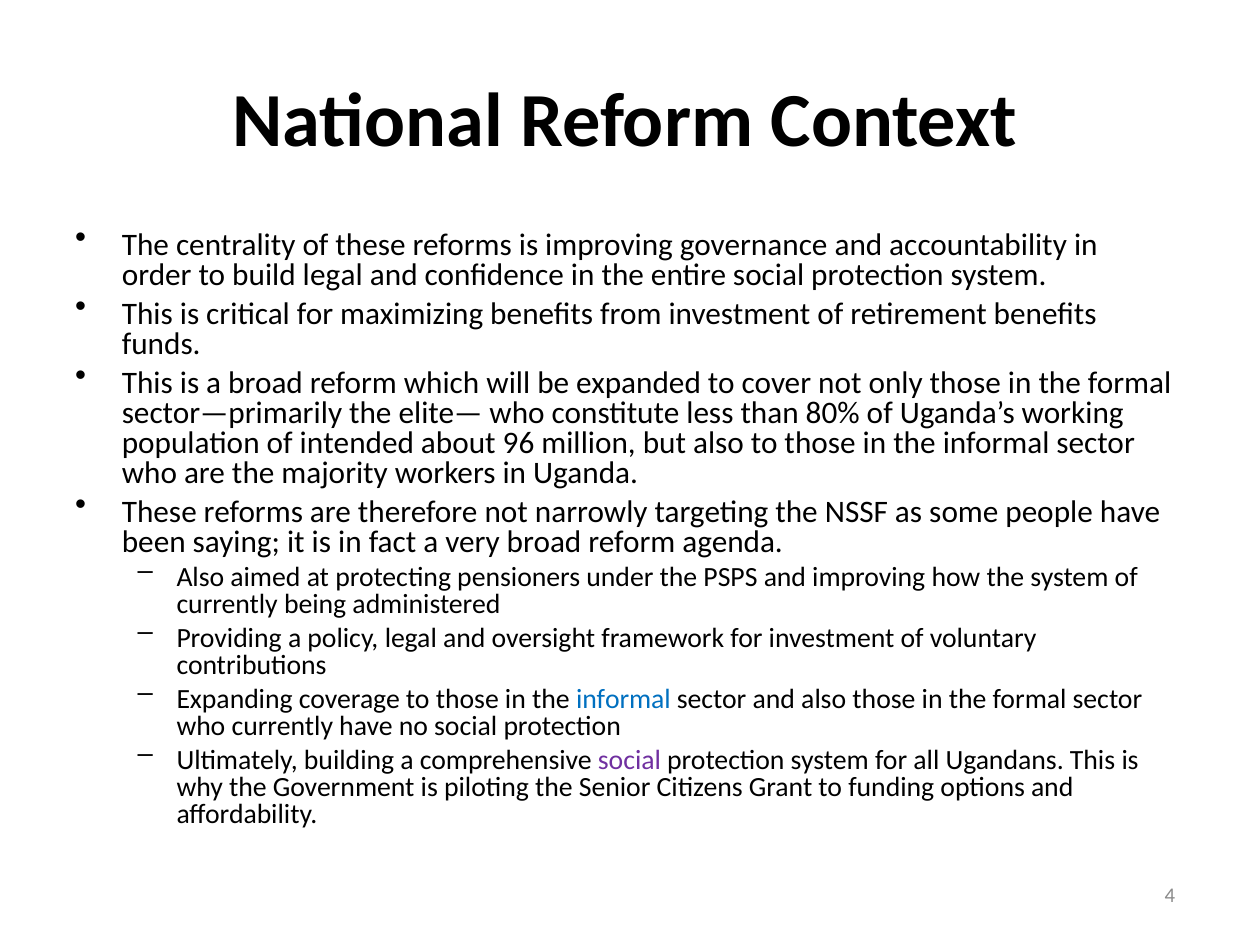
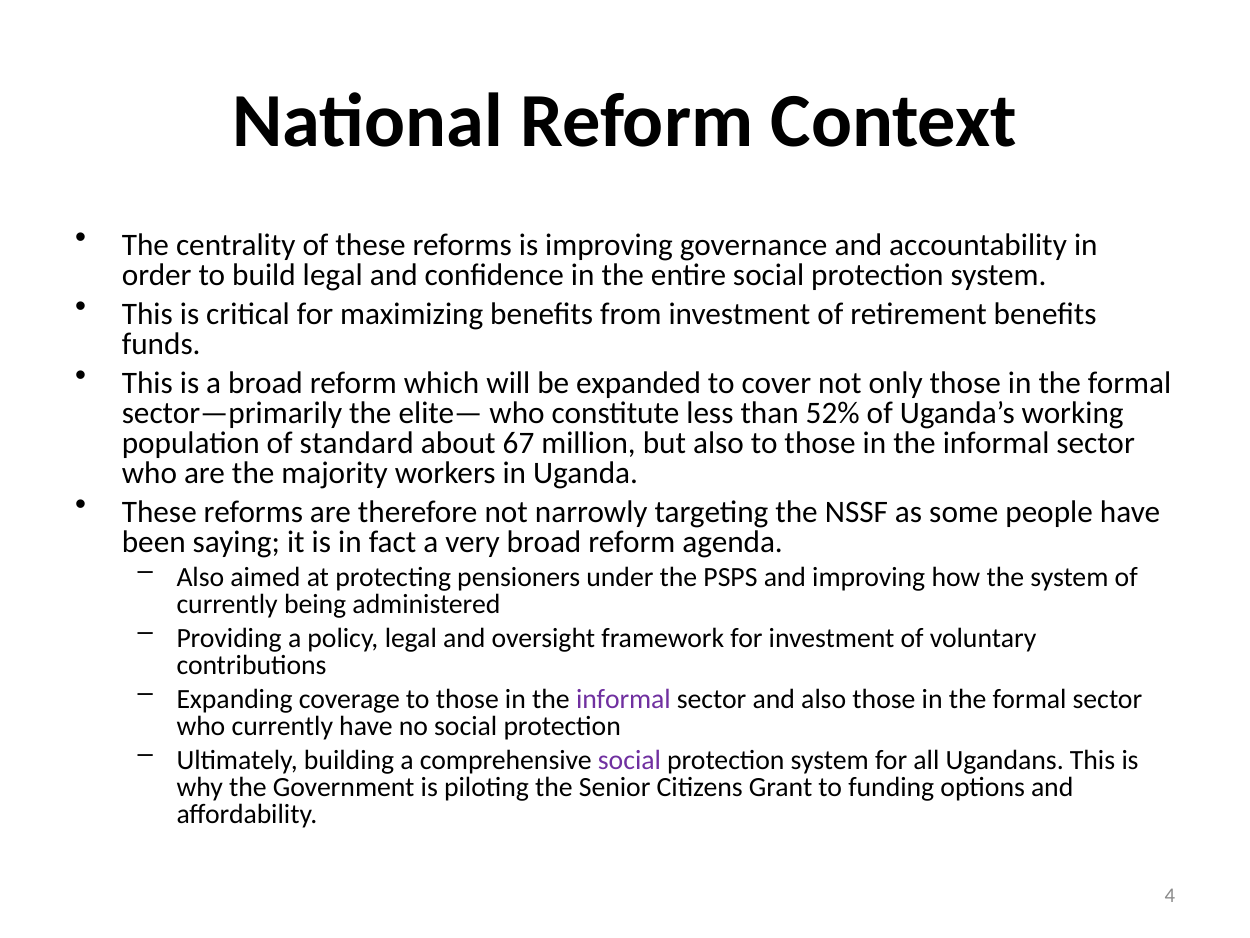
80%: 80% -> 52%
intended: intended -> standard
96: 96 -> 67
informal at (623, 699) colour: blue -> purple
